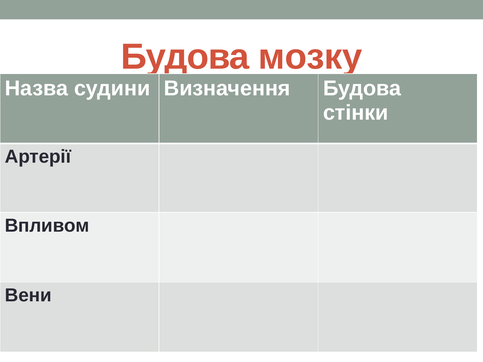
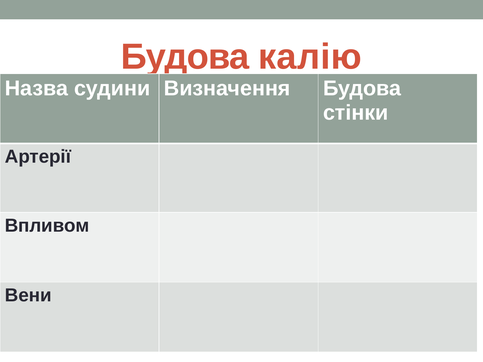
мозку: мозку -> калію
